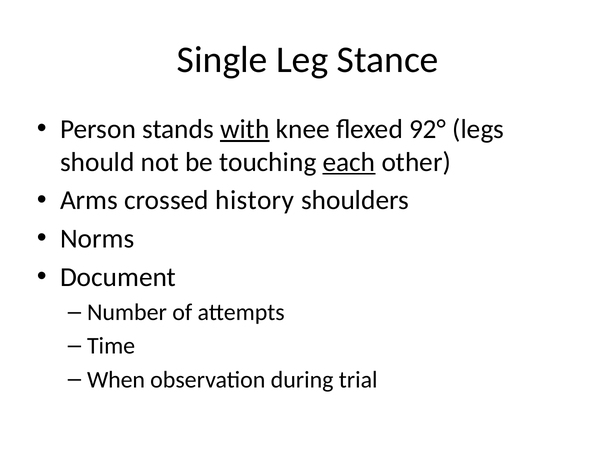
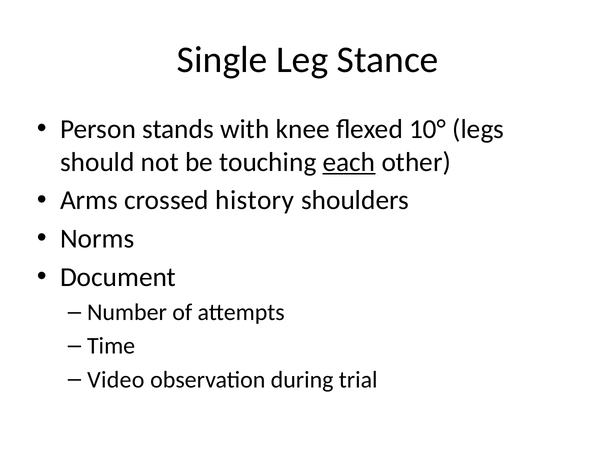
with underline: present -> none
92°: 92° -> 10°
When: When -> Video
